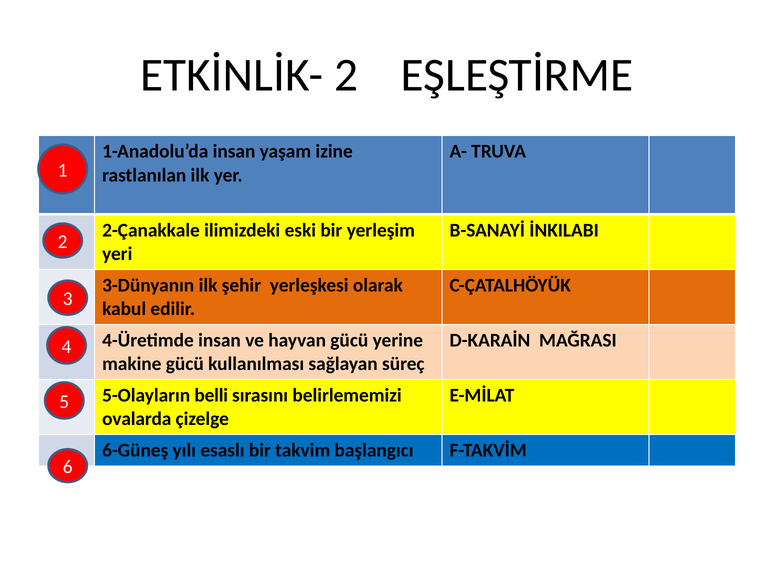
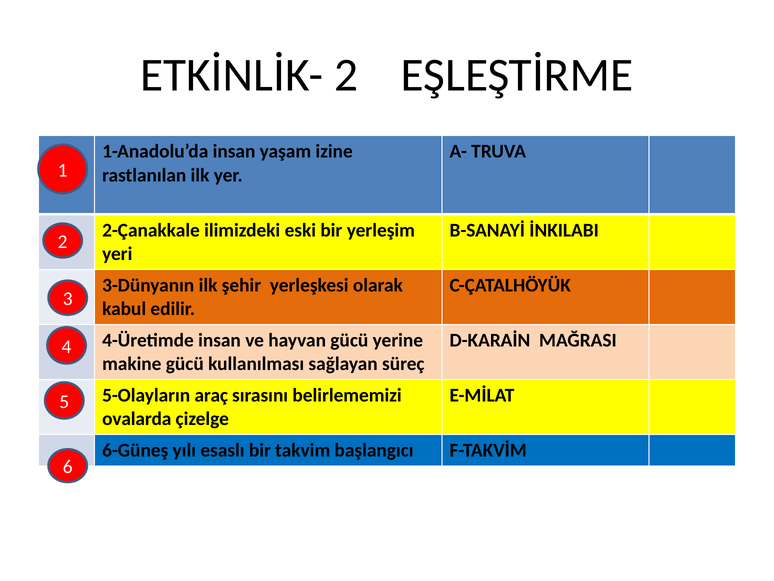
belli: belli -> araç
